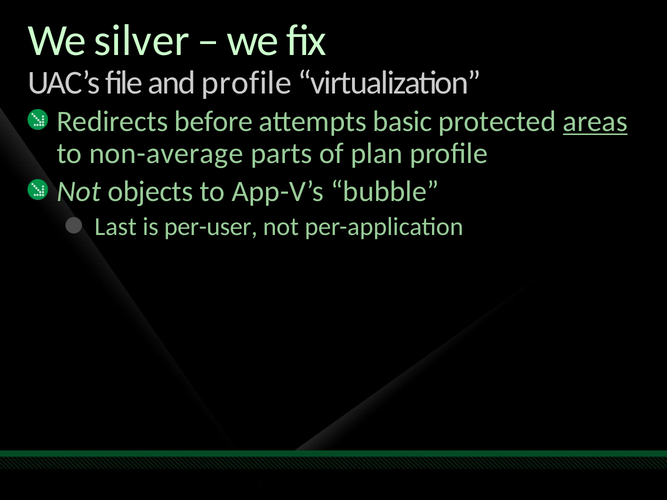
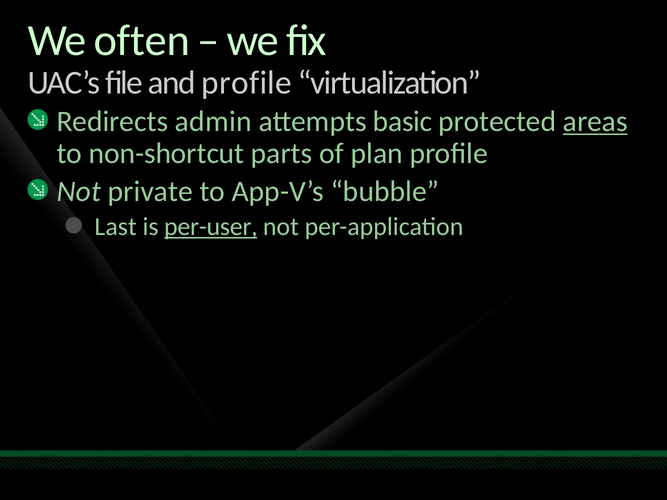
silver: silver -> often
before: before -> admin
non-average: non-average -> non-shortcut
objects: objects -> private
per-user underline: none -> present
